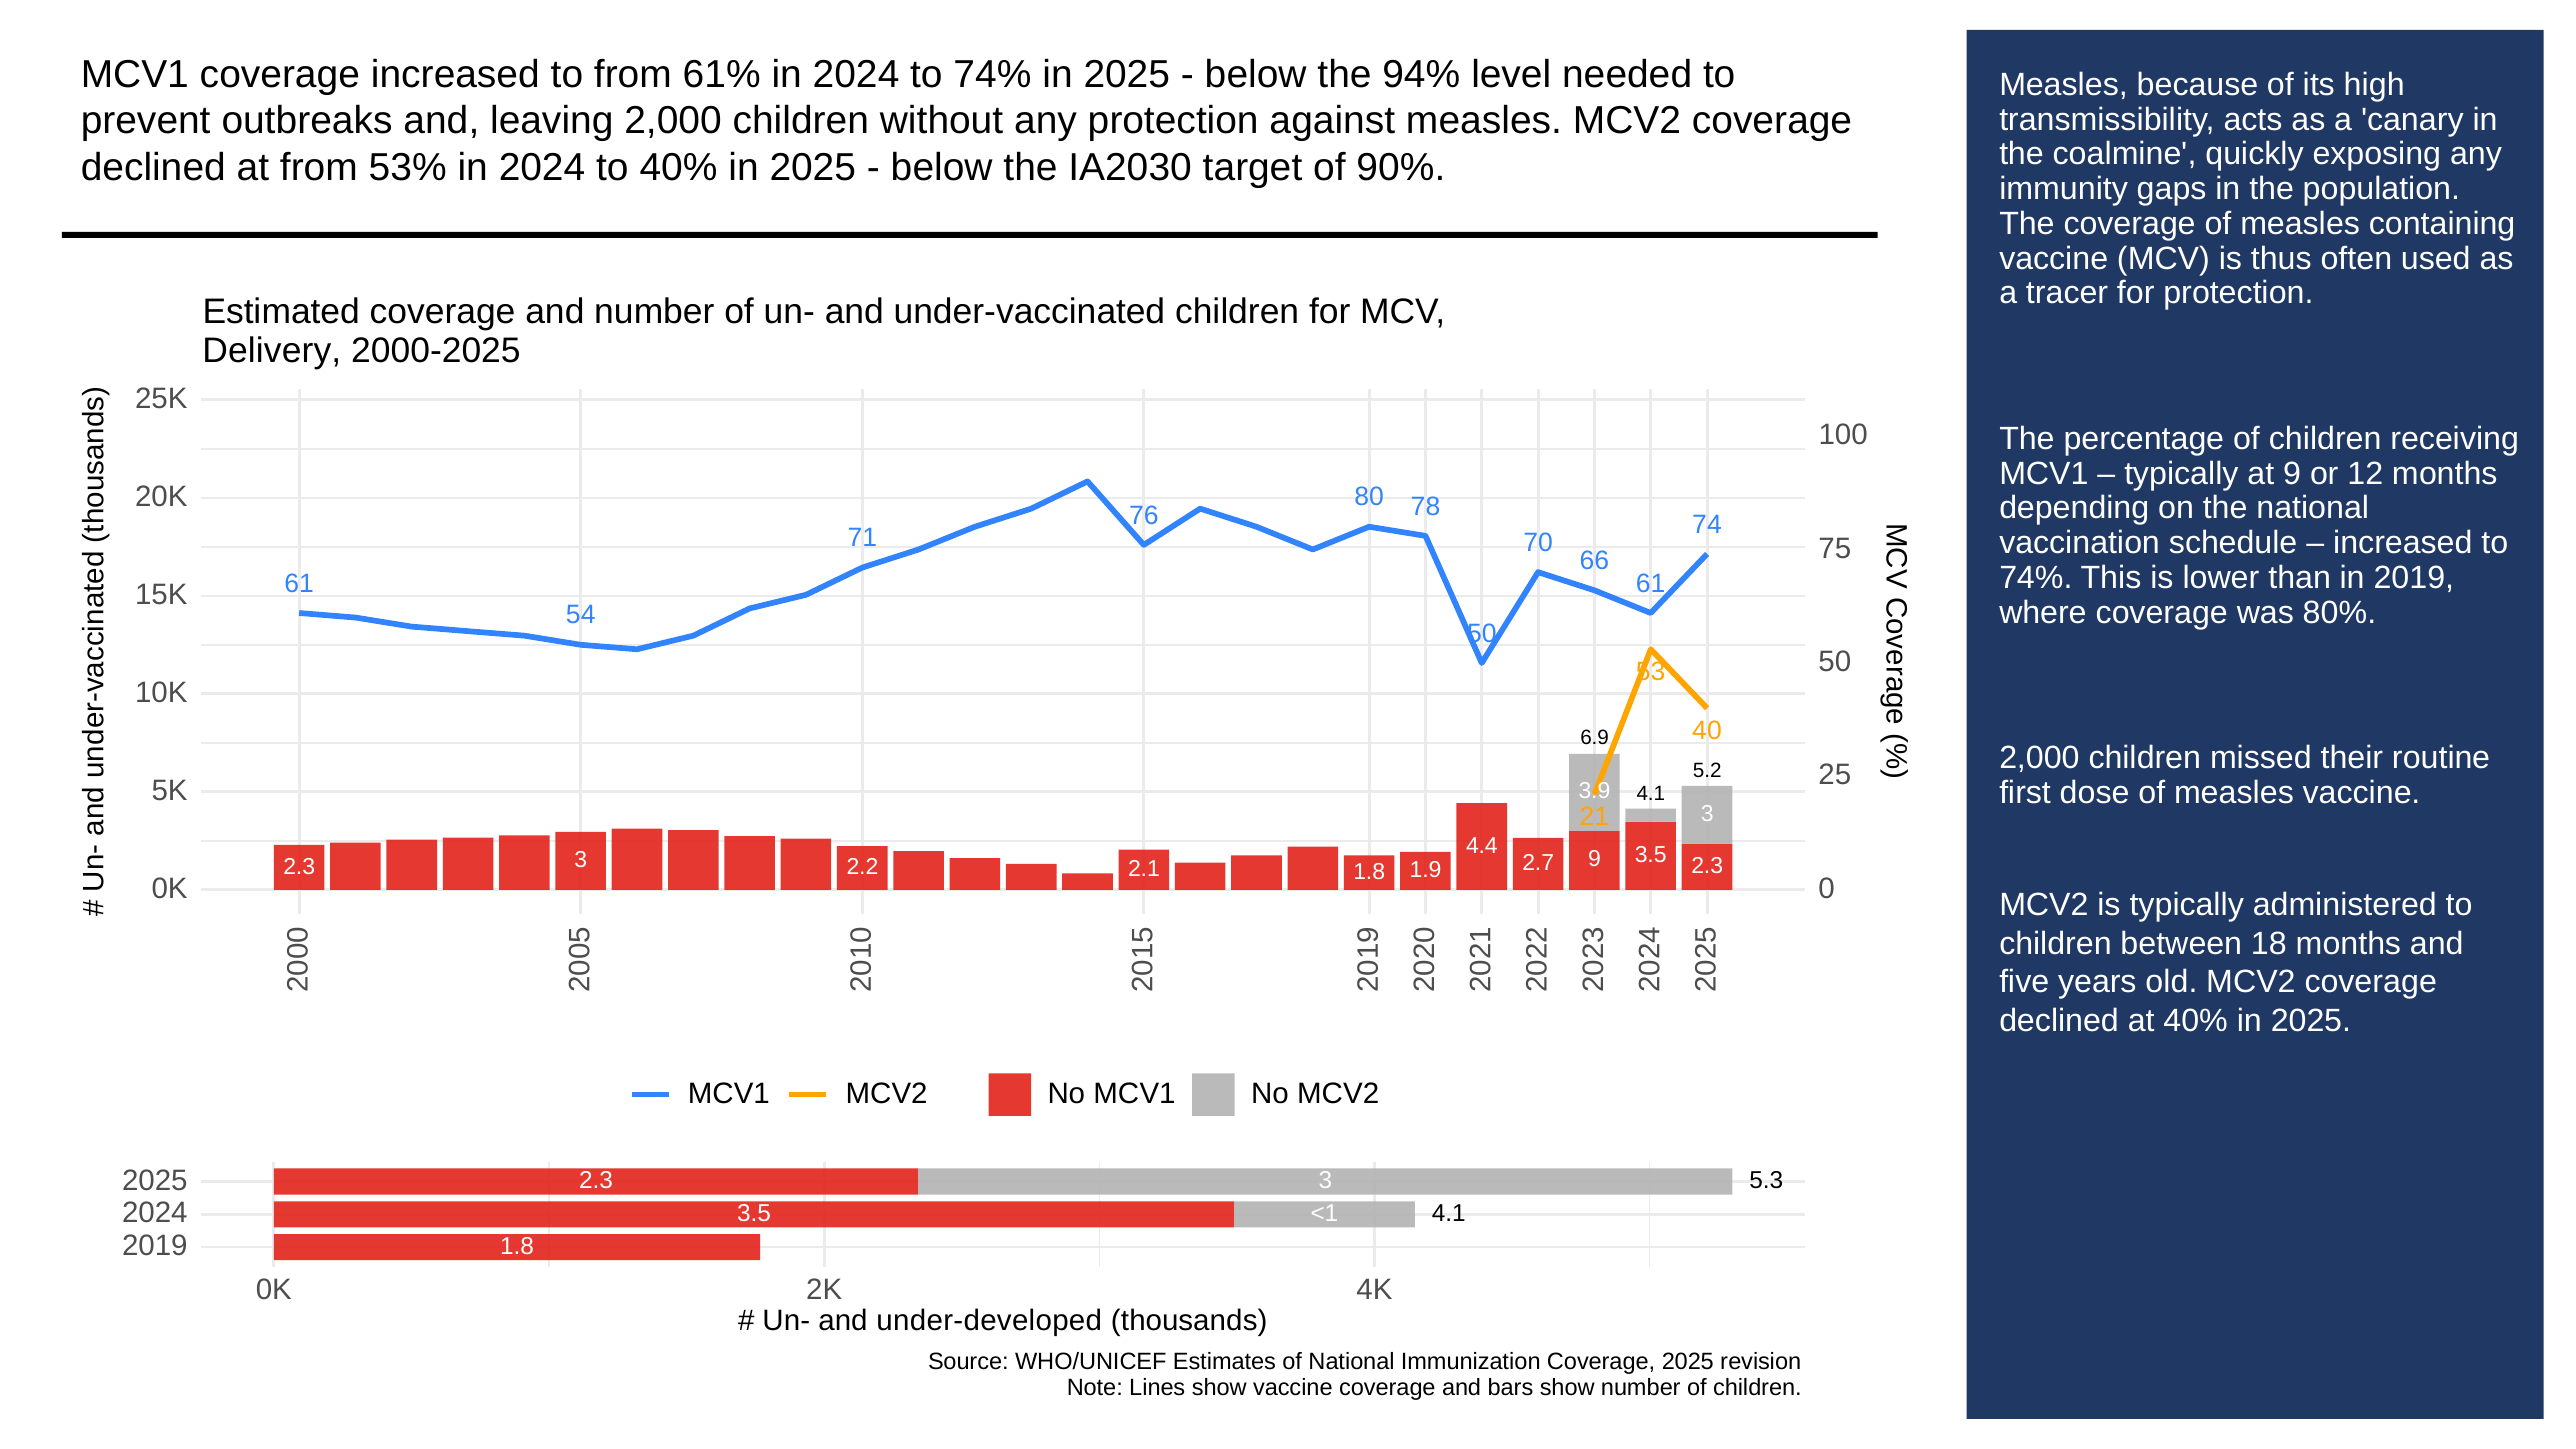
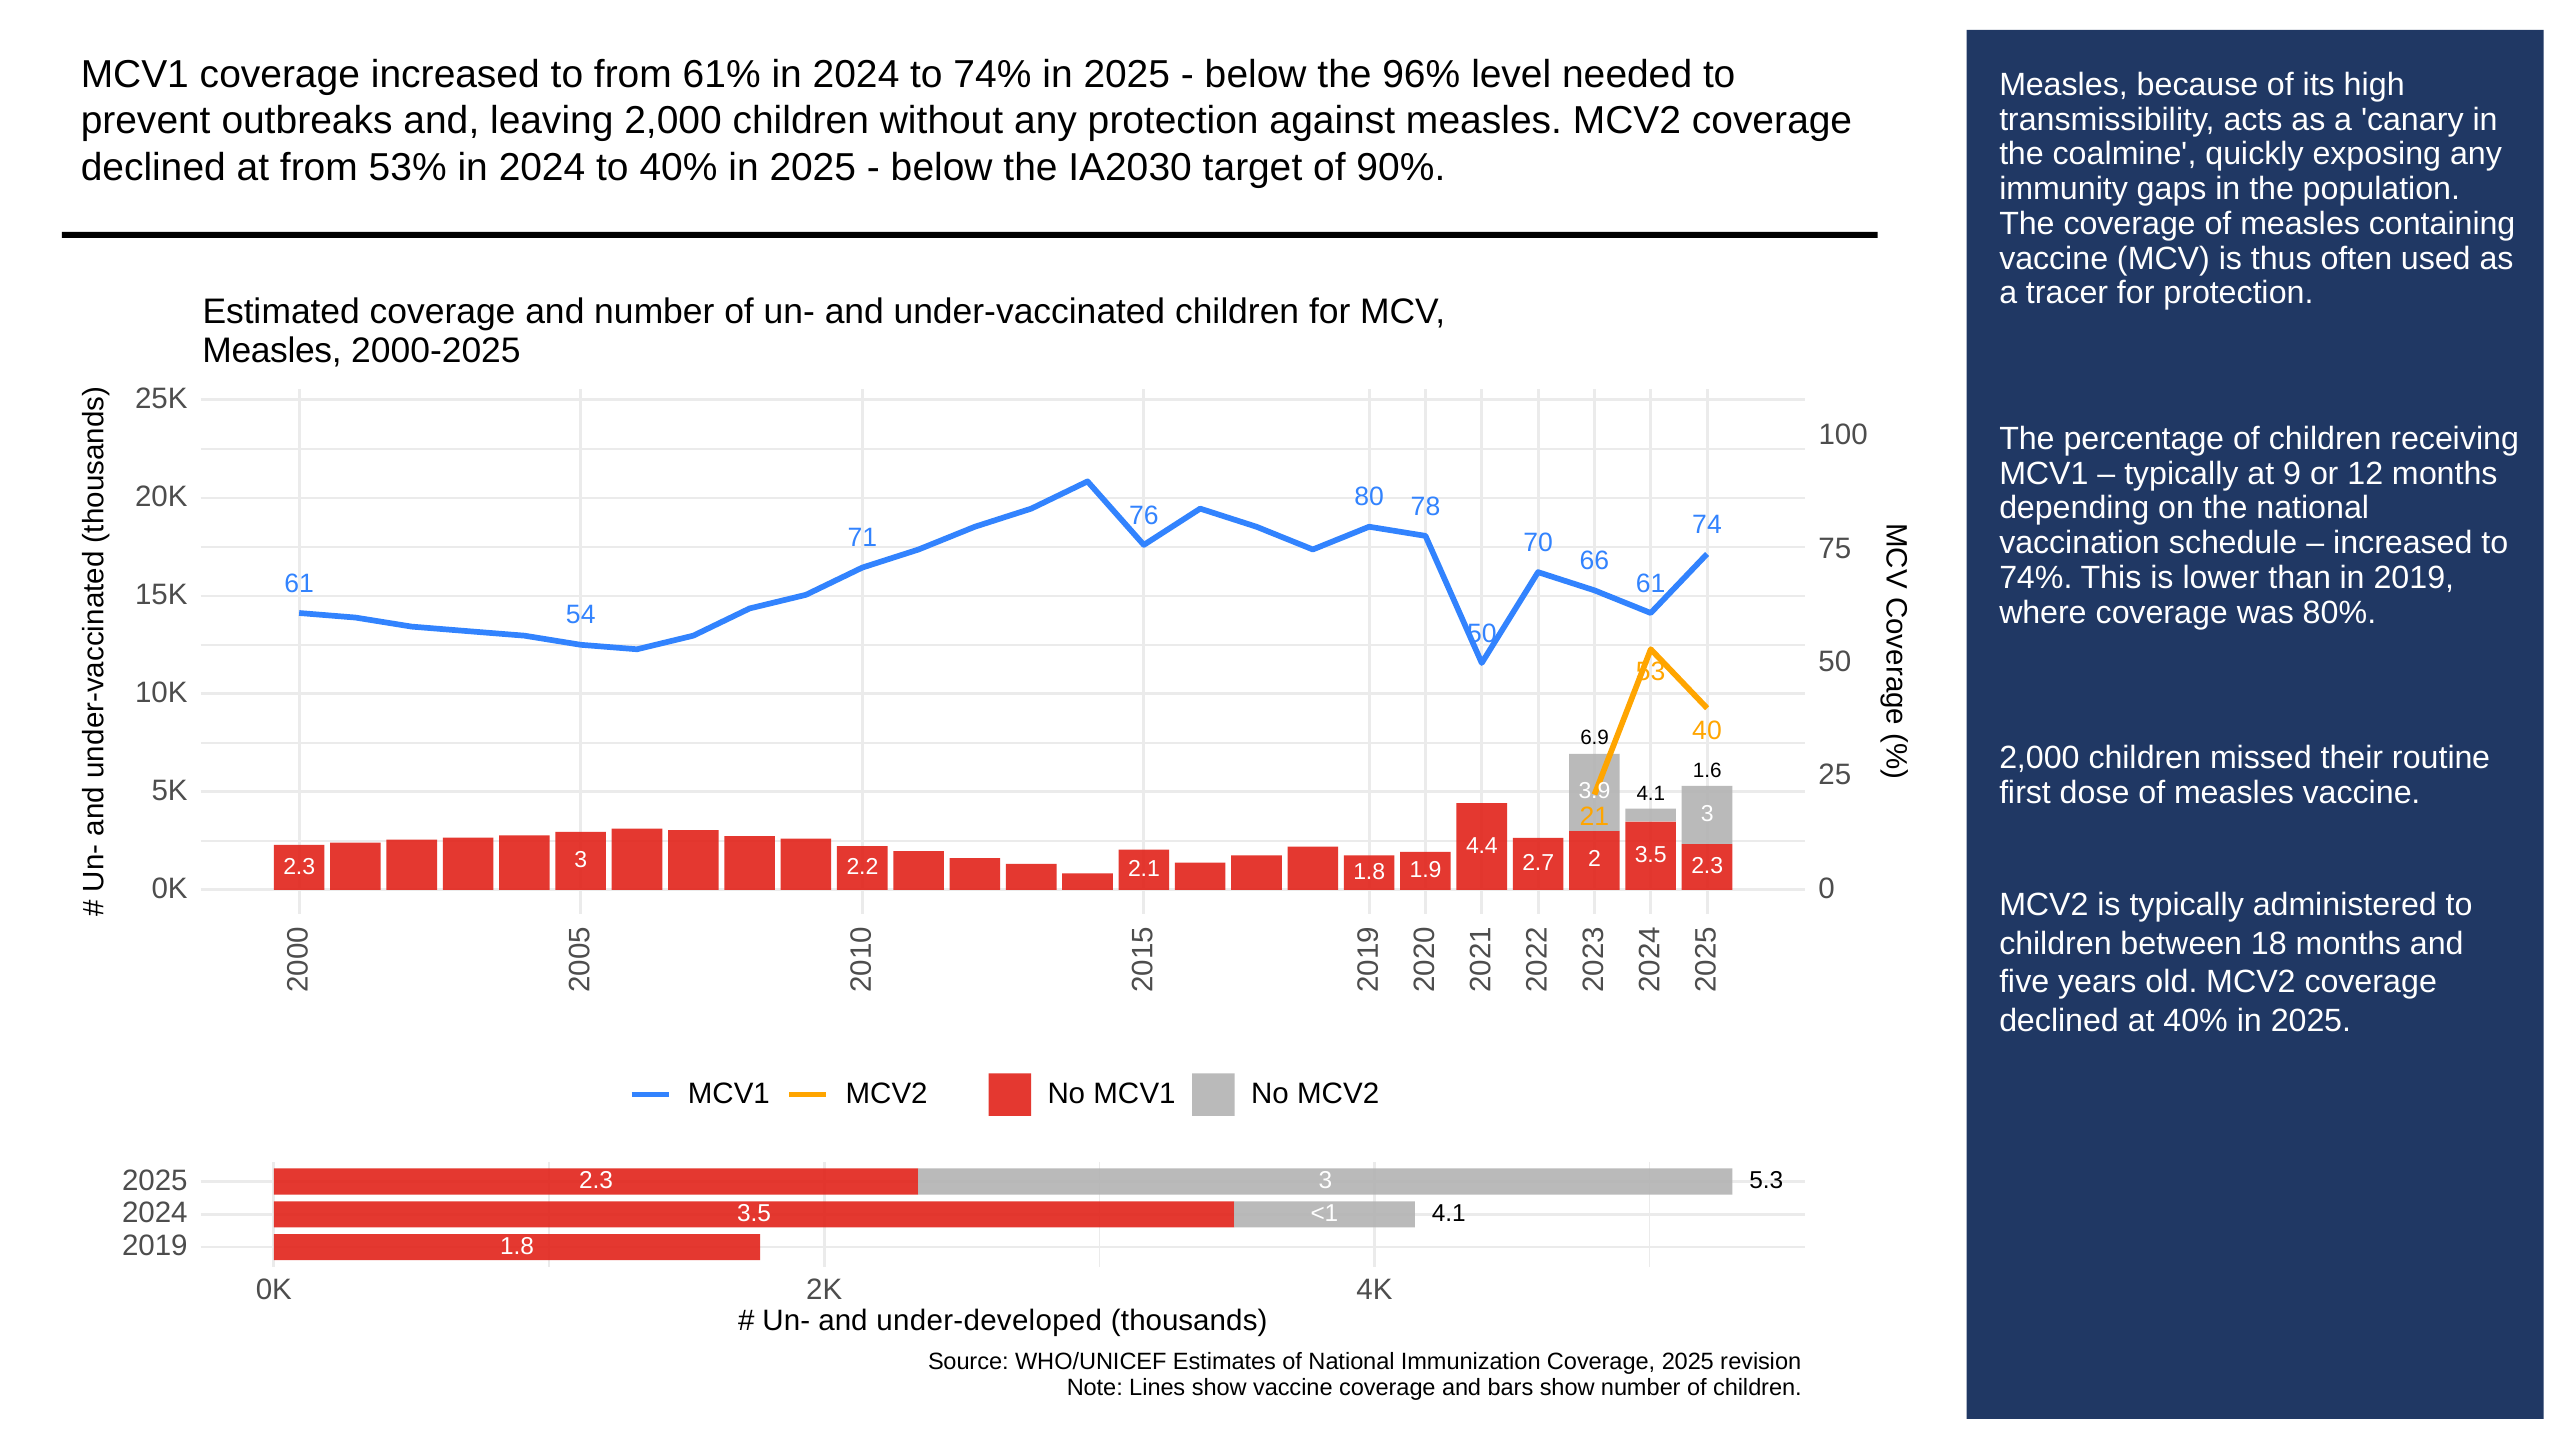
94%: 94% -> 96%
Delivery at (272, 351): Delivery -> Measles
5.2: 5.2 -> 1.6
2.7 9: 9 -> 2
